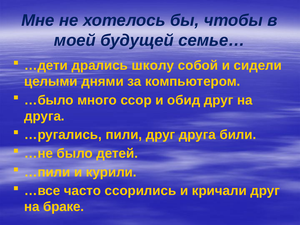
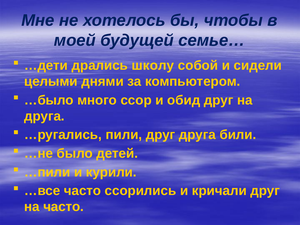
на браке: браке -> часто
